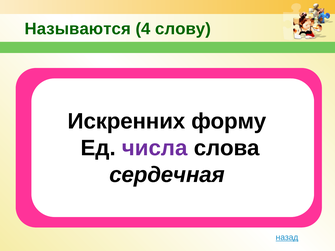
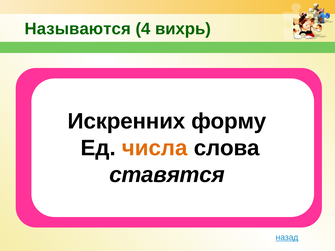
слову: слову -> вихрь
числа colour: purple -> orange
сердечная: сердечная -> ставятся
